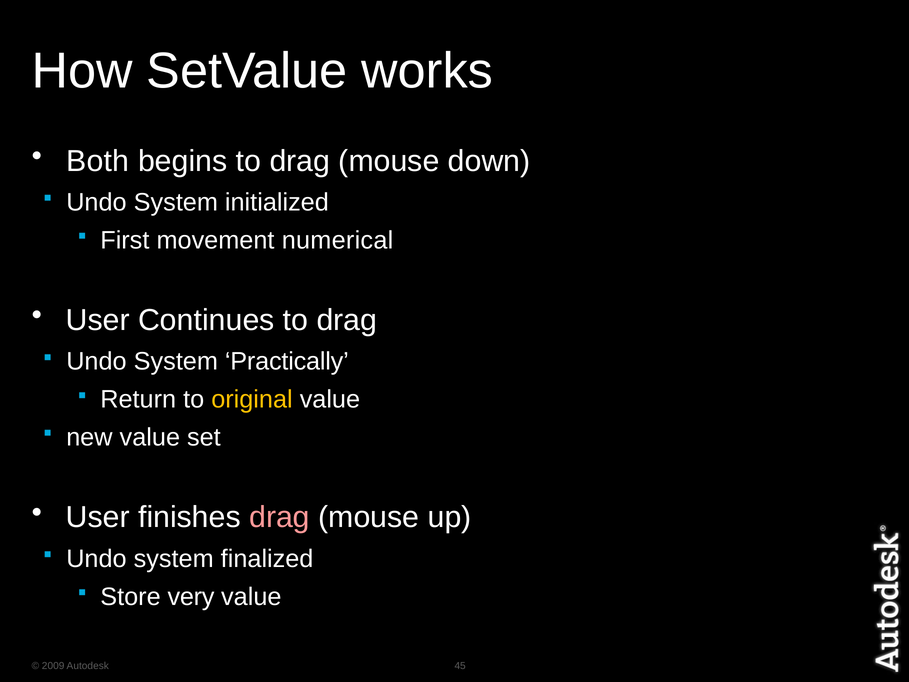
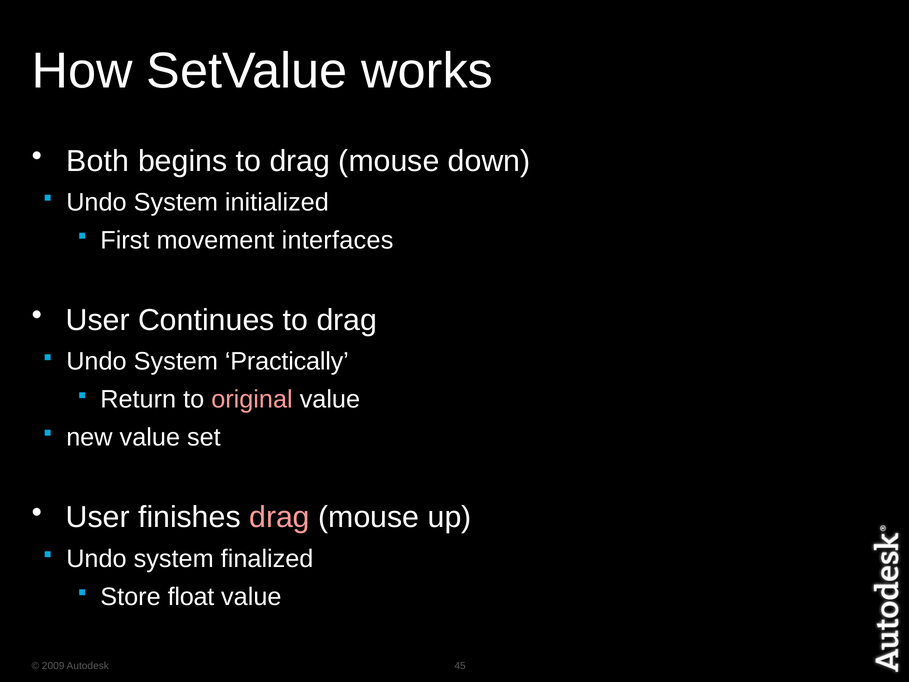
numerical: numerical -> interfaces
original colour: yellow -> pink
very: very -> float
